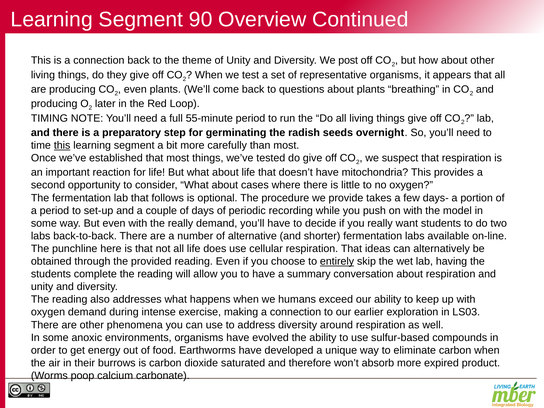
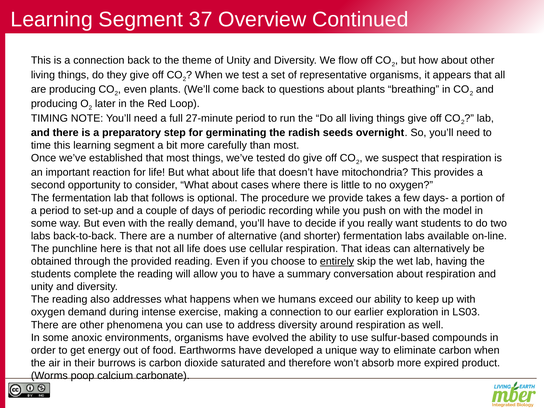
90: 90 -> 37
post: post -> flow
55-minute: 55-minute -> 27-minute
this at (62, 145) underline: present -> none
